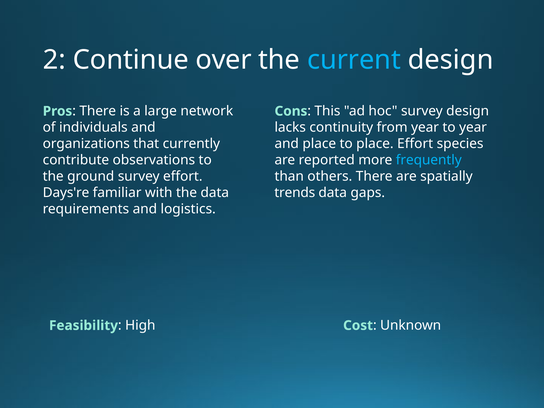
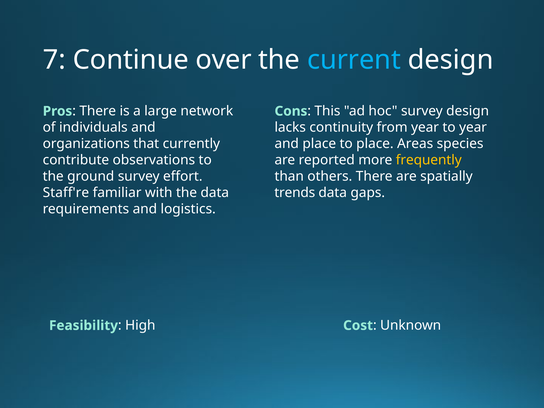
2: 2 -> 7
place Effort: Effort -> Areas
frequently colour: light blue -> yellow
Days're: Days're -> Staff're
